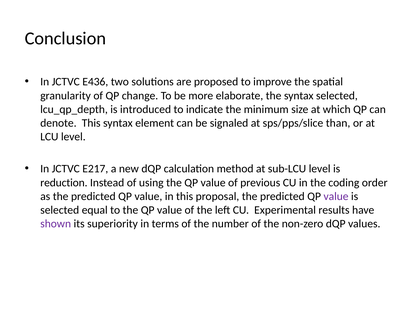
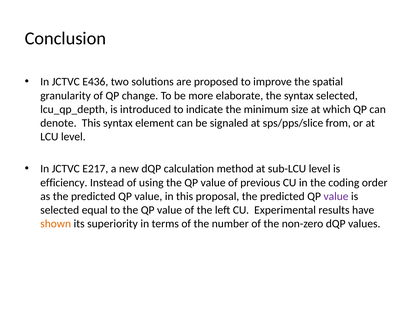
than: than -> from
reduction: reduction -> efficiency
shown colour: purple -> orange
